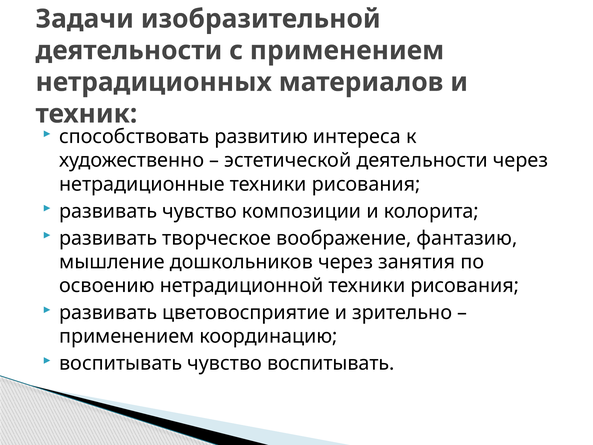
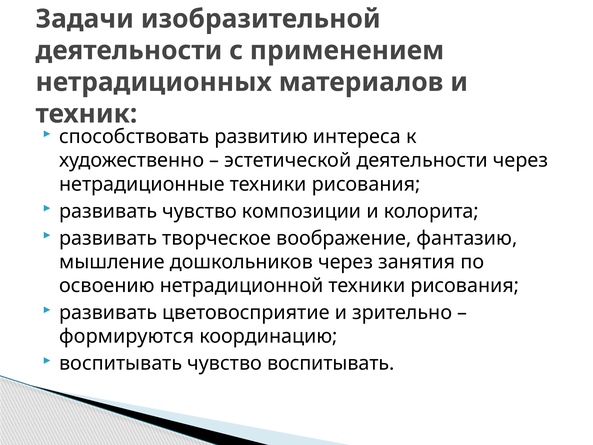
применением at (127, 336): применением -> формируются
